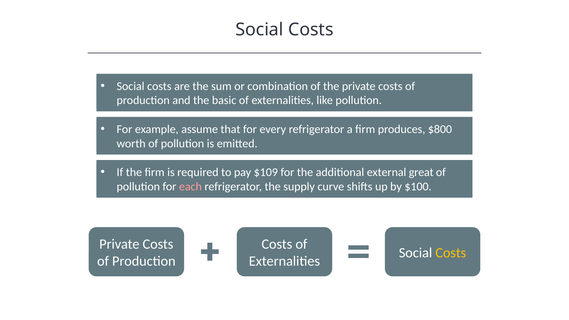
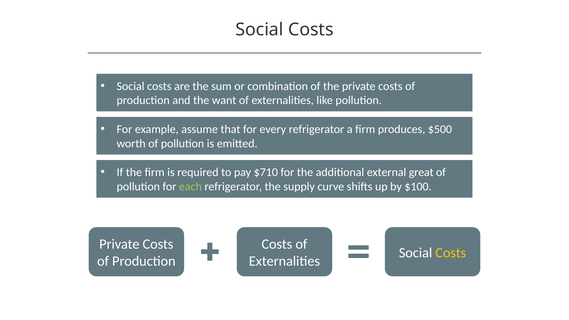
basic: basic -> want
$800: $800 -> $500
$109: $109 -> $710
each colour: pink -> light green
